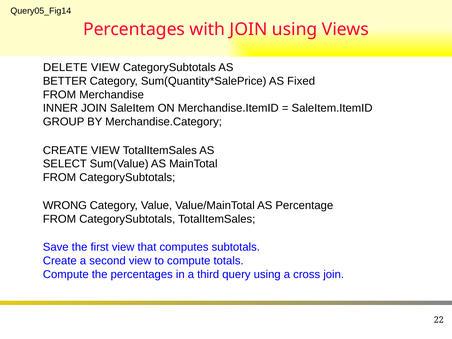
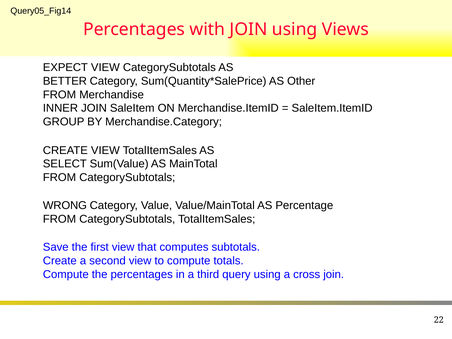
DELETE: DELETE -> EXPECT
Fixed: Fixed -> Other
